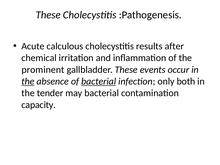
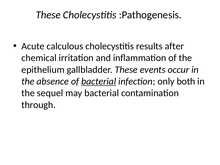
prominent: prominent -> epithelium
the at (28, 81) underline: present -> none
tender: tender -> sequel
capacity: capacity -> through
